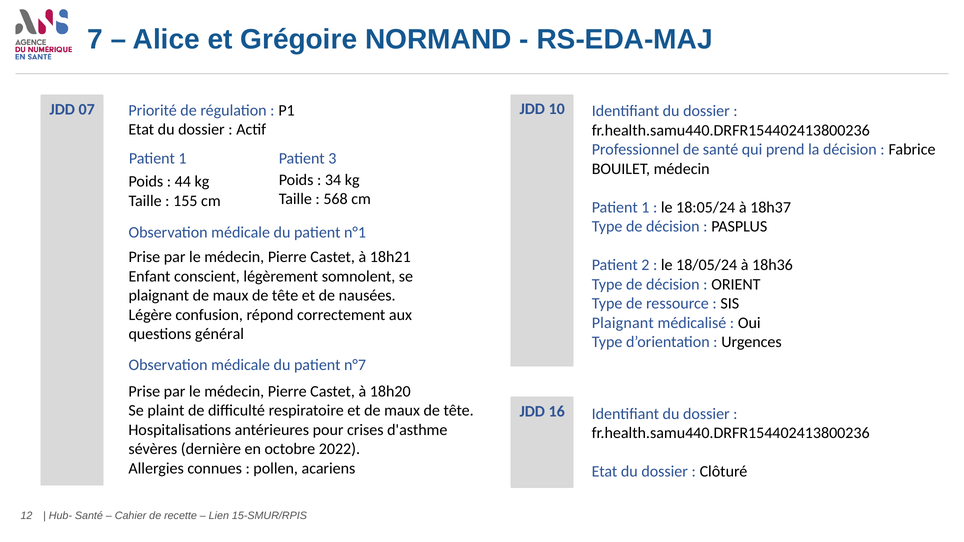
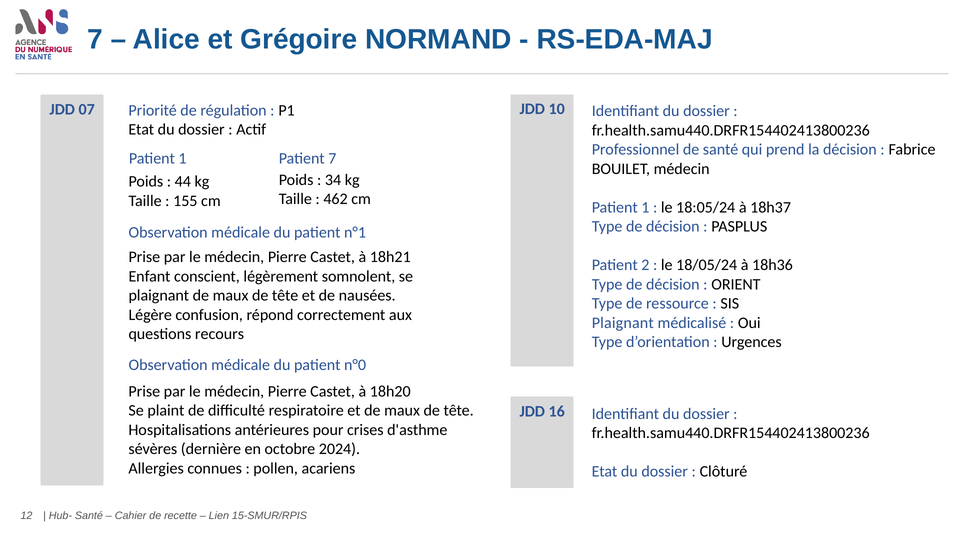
Patient 3: 3 -> 7
568: 568 -> 462
général: général -> recours
n°7: n°7 -> n°0
2022: 2022 -> 2024
